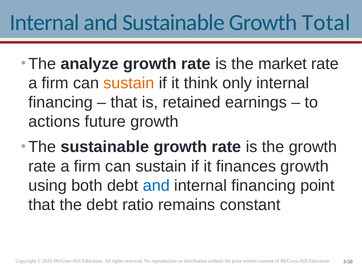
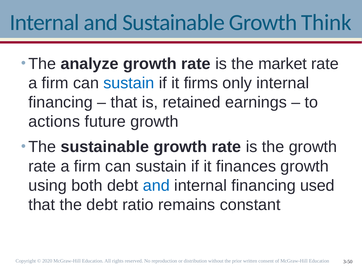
Total: Total -> Think
sustain at (129, 83) colour: orange -> blue
think: think -> firms
point: point -> used
